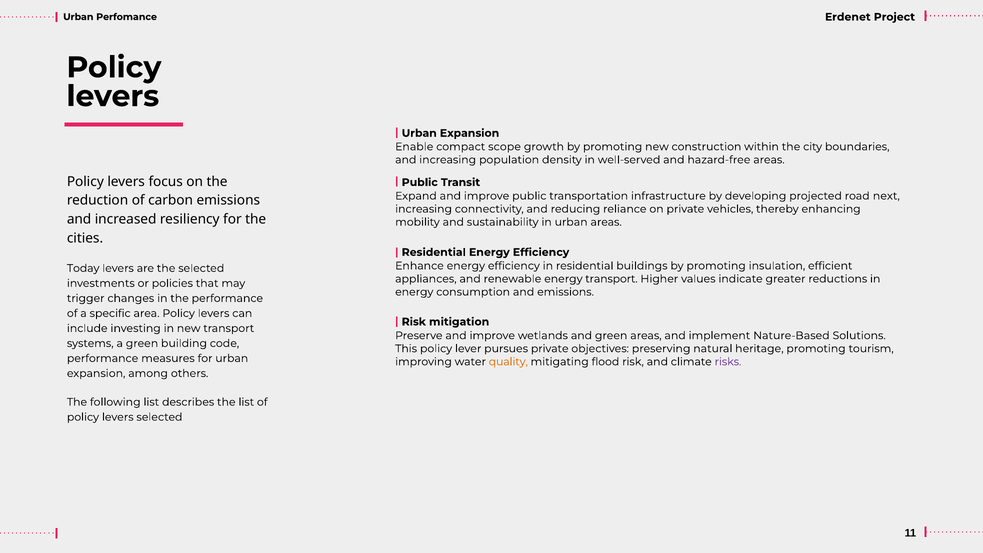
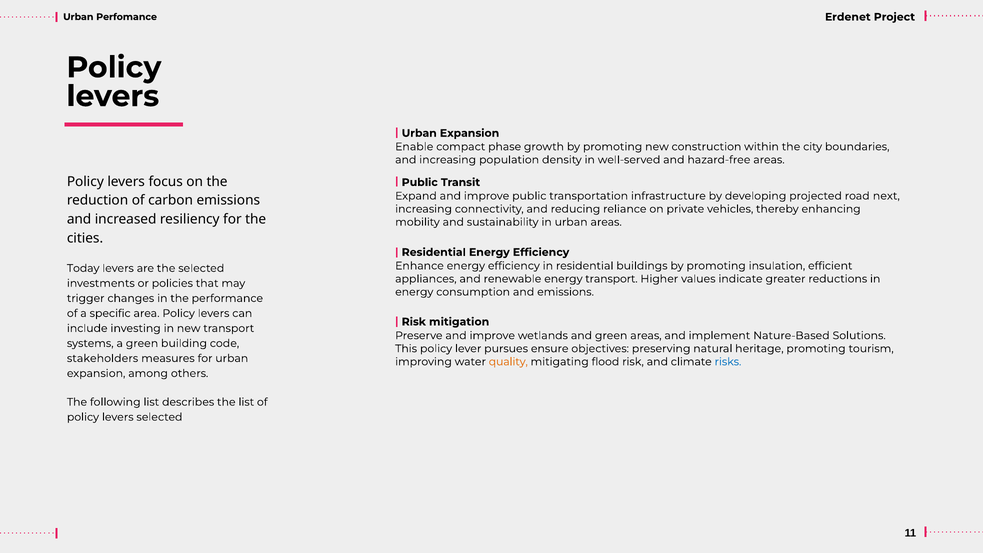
scope: scope -> phase
pursues private: private -> ensure
performance at (103, 358): performance -> stakeholders
risks colour: purple -> blue
